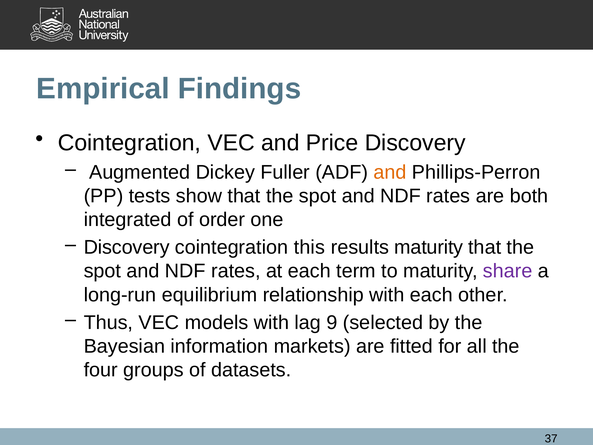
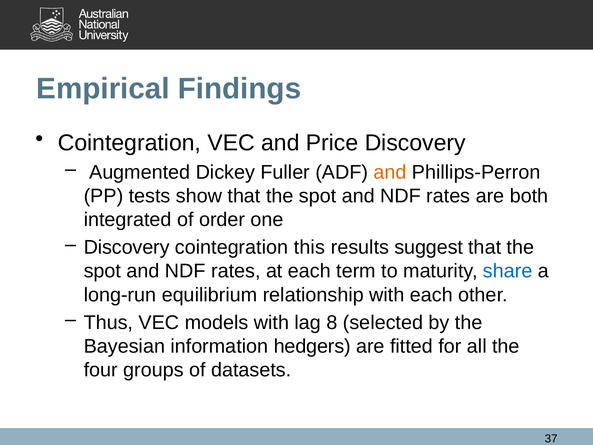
results maturity: maturity -> suggest
share colour: purple -> blue
9: 9 -> 8
markets: markets -> hedgers
